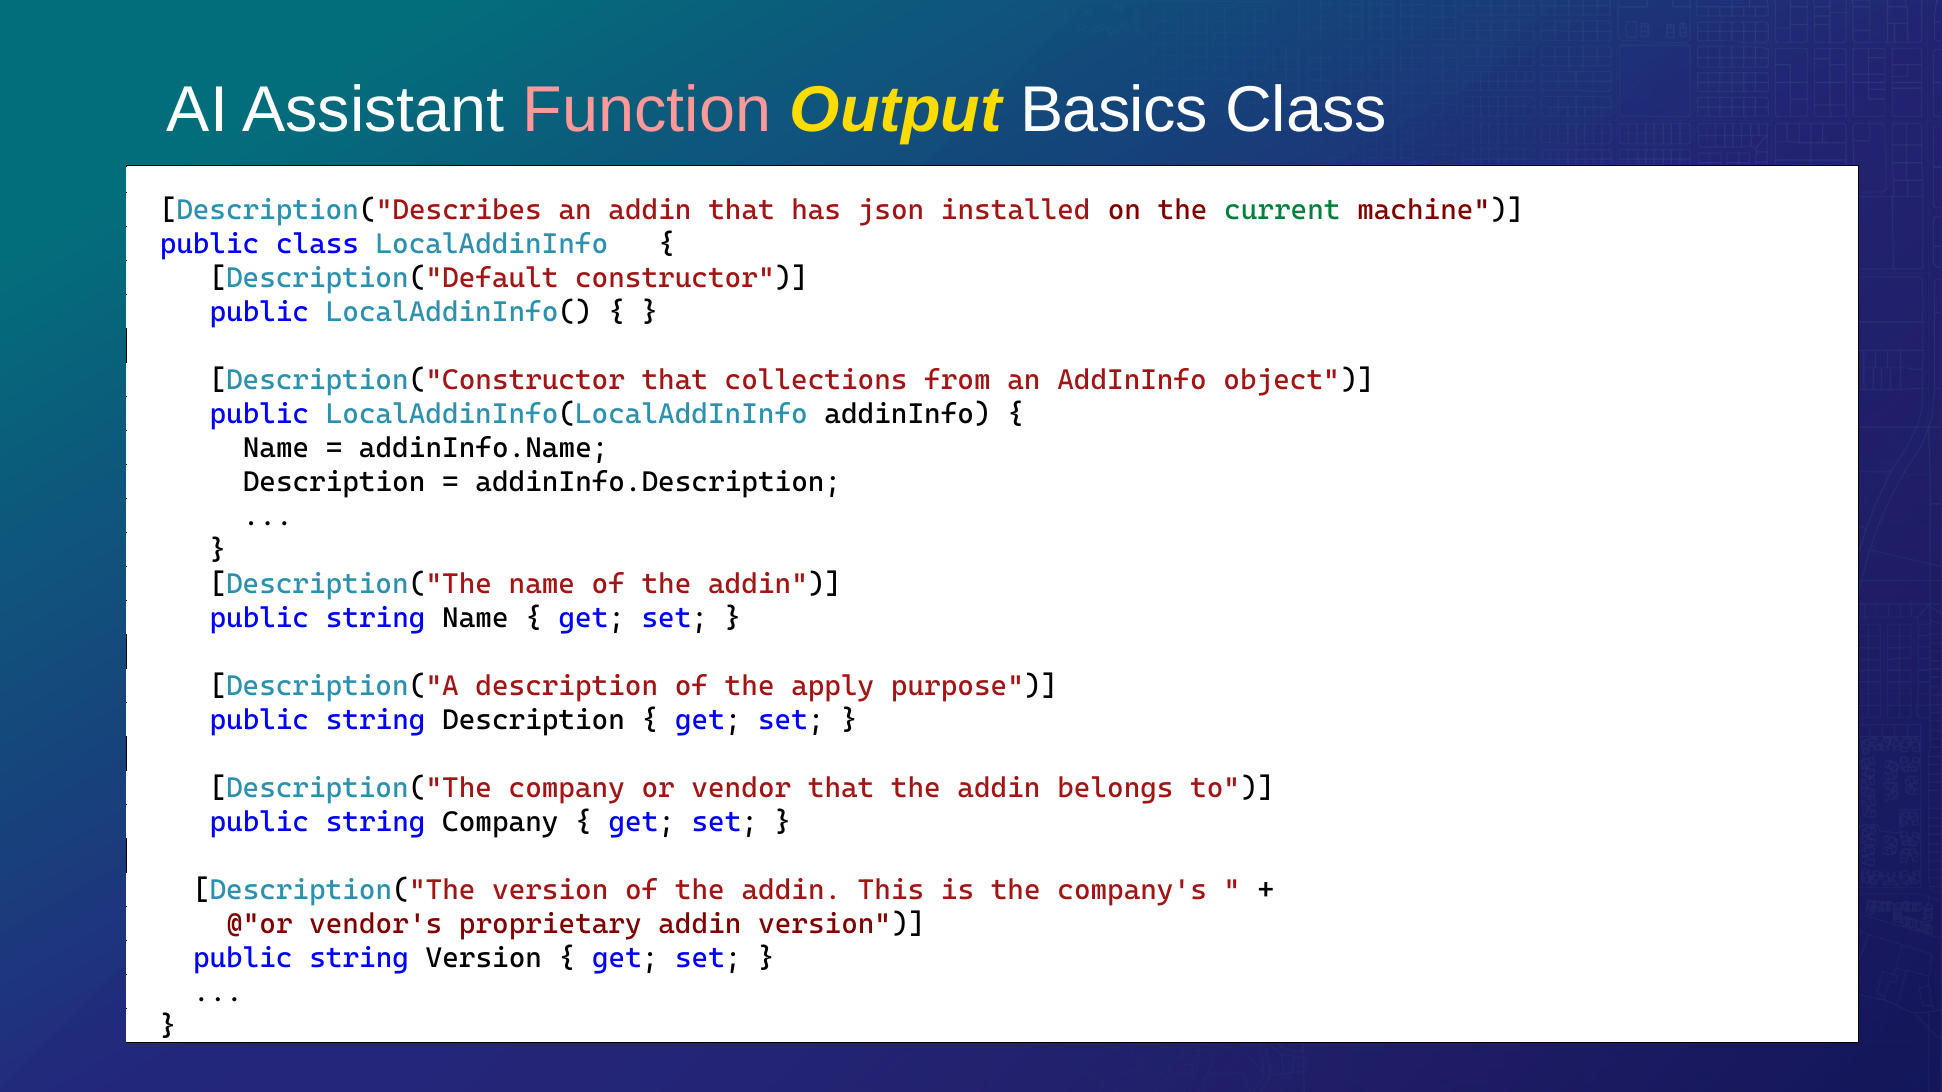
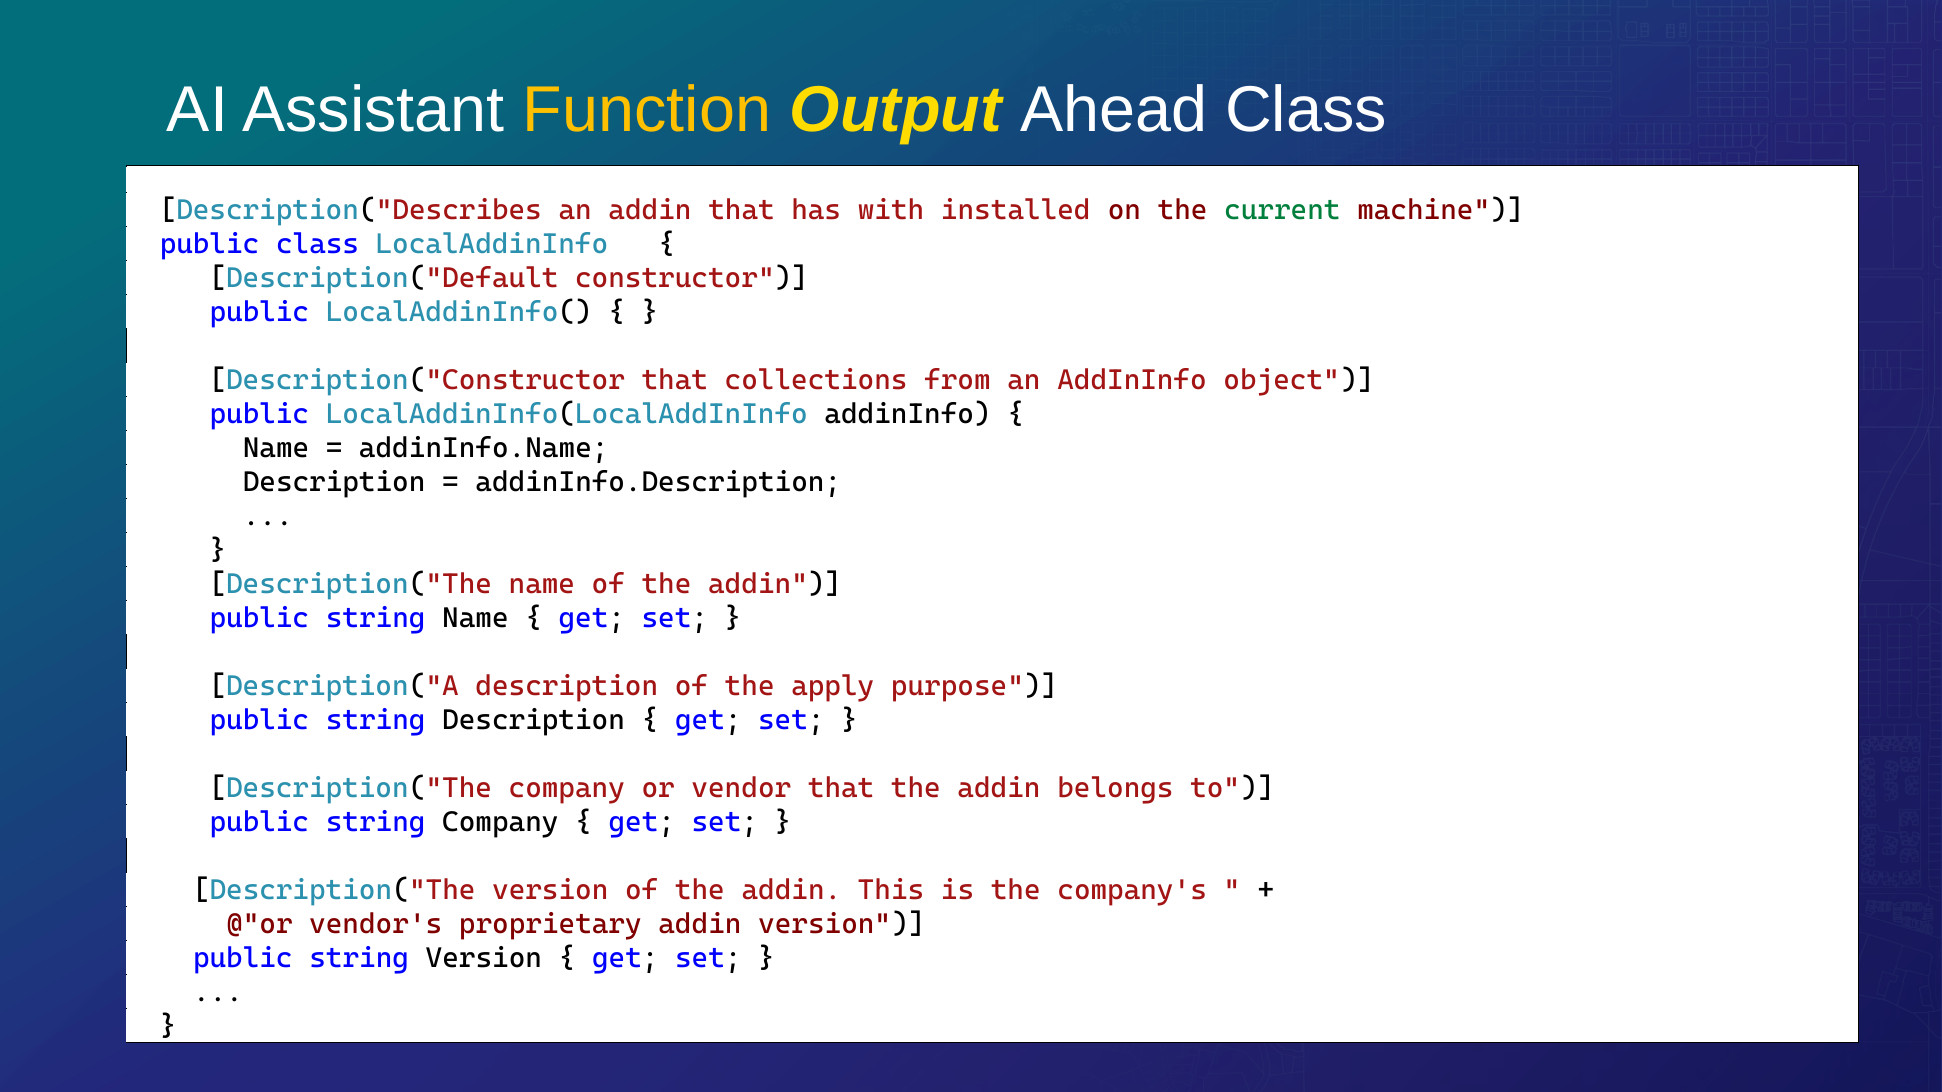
Function colour: pink -> yellow
Basics: Basics -> Ahead
json: json -> with
